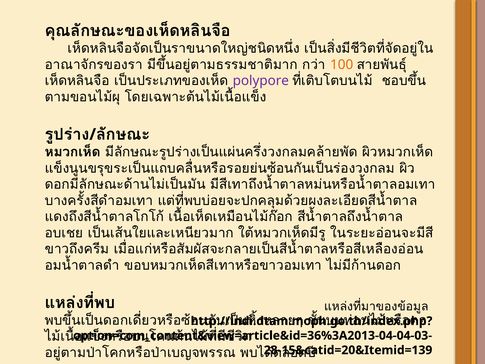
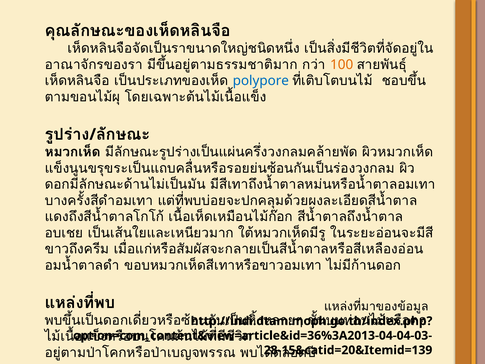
polypore colour: purple -> blue
